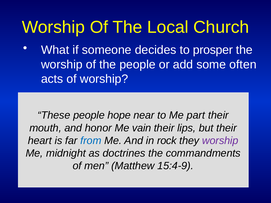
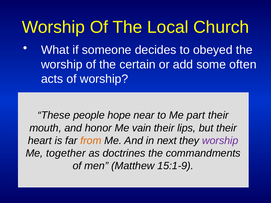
prosper: prosper -> obeyed
the people: people -> certain
from colour: blue -> orange
rock: rock -> next
midnight: midnight -> together
15:4-9: 15:4-9 -> 15:1-9
